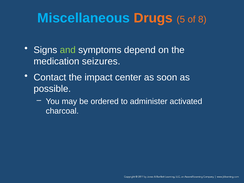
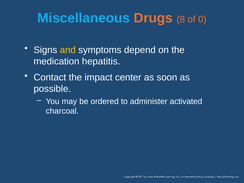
5: 5 -> 8
8: 8 -> 0
and colour: light green -> yellow
seizures: seizures -> hepatitis
